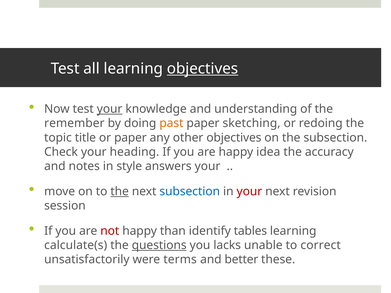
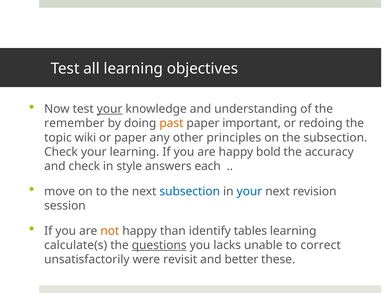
objectives at (203, 69) underline: present -> none
sketching: sketching -> important
title: title -> wiki
other objectives: objectives -> principles
your heading: heading -> learning
idea: idea -> bold
and notes: notes -> check
answers your: your -> each
the at (120, 192) underline: present -> none
your at (249, 192) colour: red -> blue
not colour: red -> orange
terms: terms -> revisit
